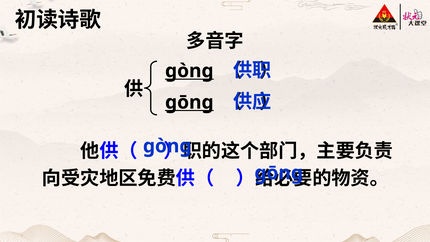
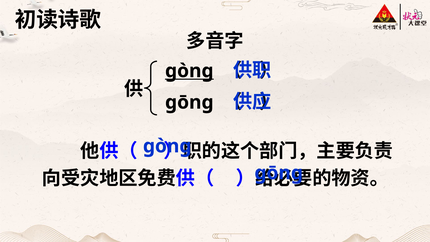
ɡōnɡ at (189, 102) underline: present -> none
